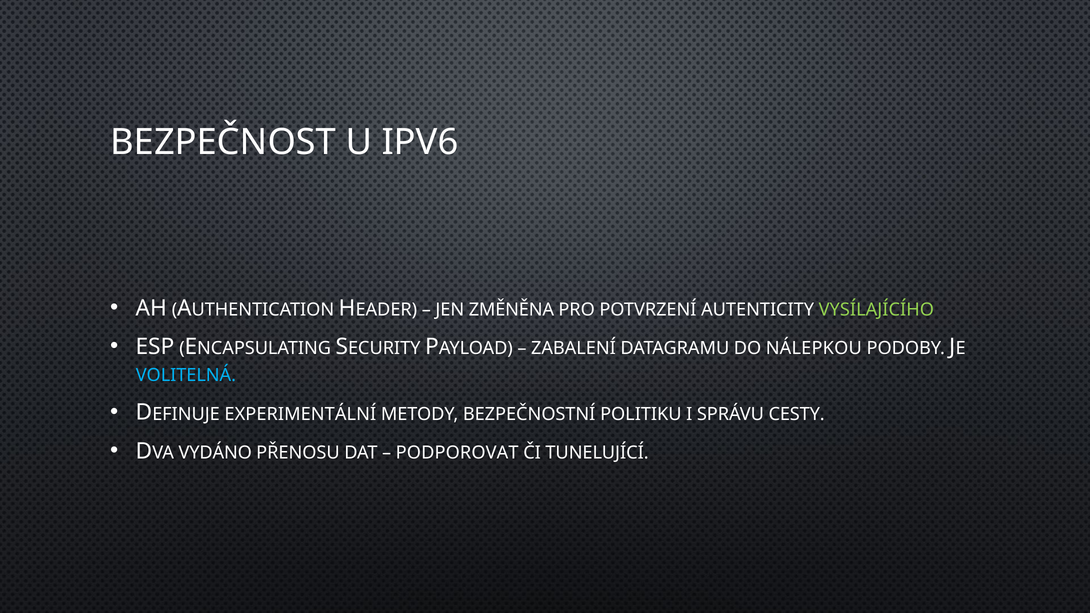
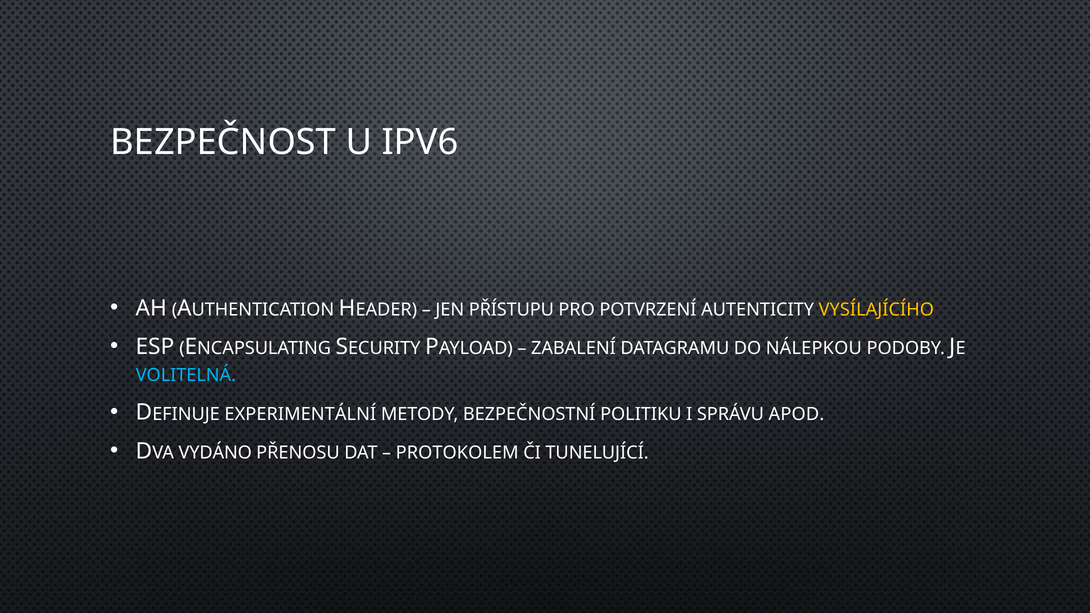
ZMĚNĚNA: ZMĚNĚNA -> PŘÍSTUPU
VYSÍLAJÍCÍHO colour: light green -> yellow
CESTY: CESTY -> APOD
PODPOROVAT: PODPOROVAT -> PROTOKOLEM
